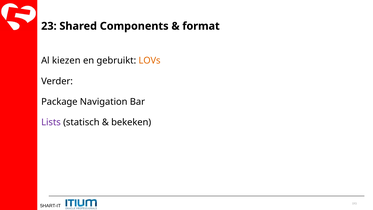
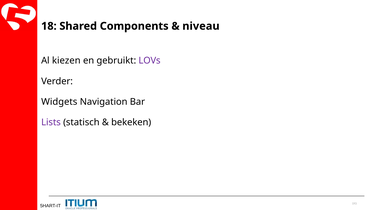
23: 23 -> 18
format: format -> niveau
LOVs colour: orange -> purple
Package: Package -> Widgets
